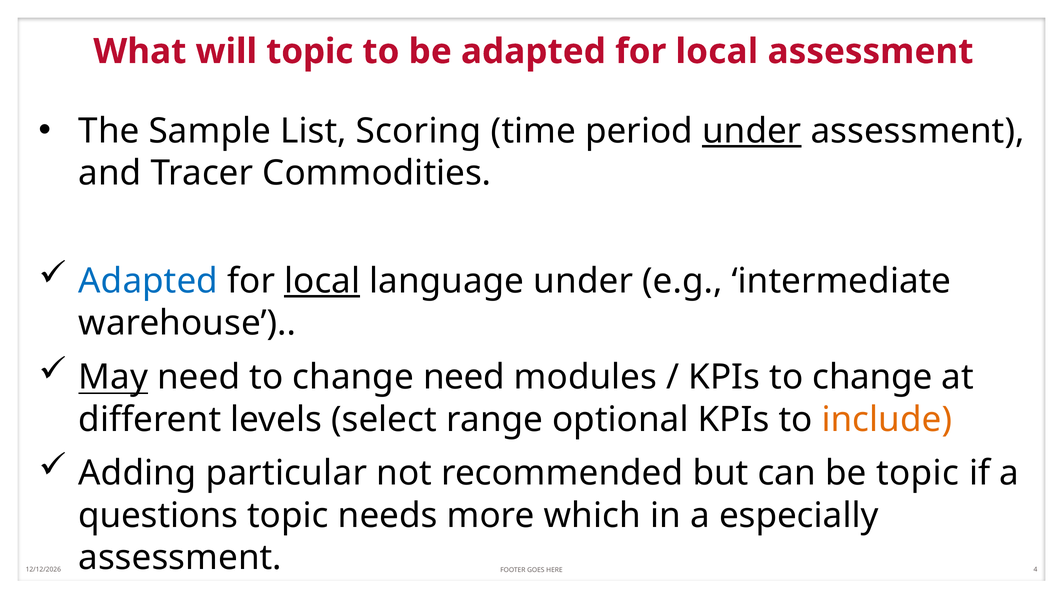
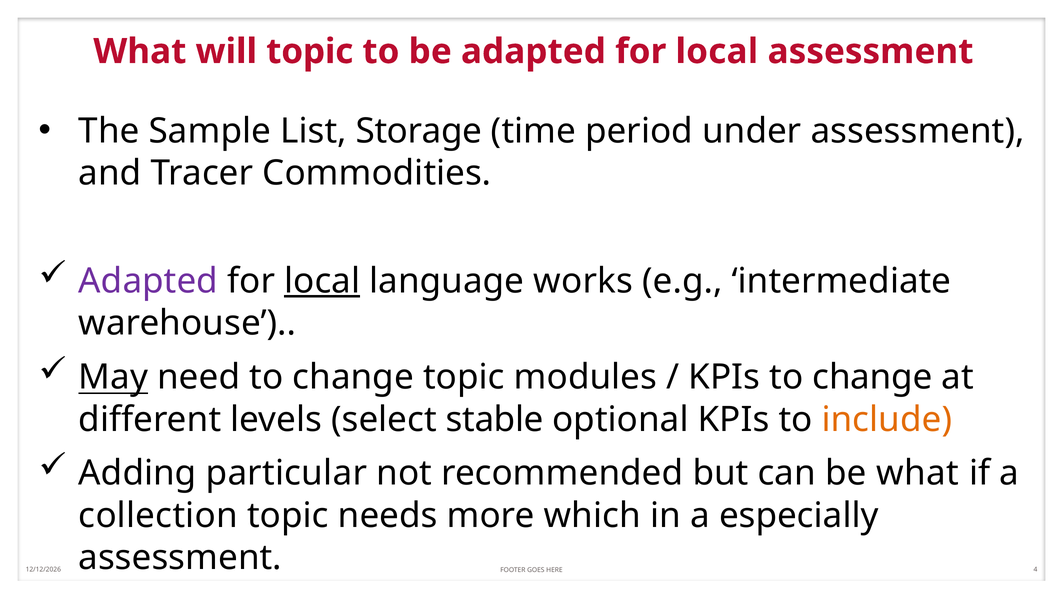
Scoring: Scoring -> Storage
under at (752, 131) underline: present -> none
Adapted at (148, 281) colour: blue -> purple
language under: under -> works
change need: need -> topic
range: range -> stable
be topic: topic -> what
questions: questions -> collection
